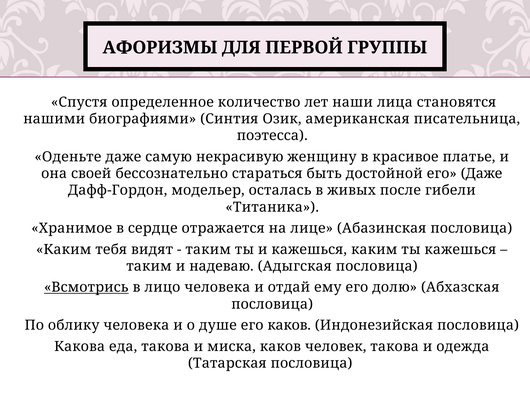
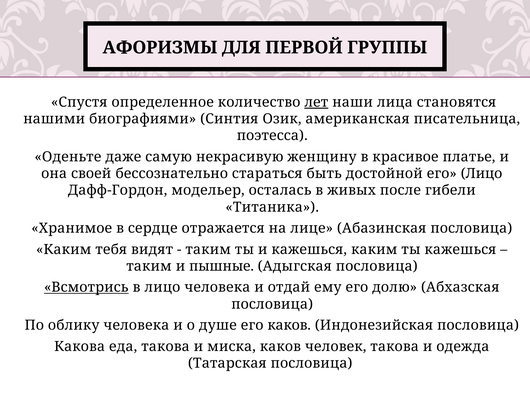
лет underline: none -> present
его Даже: Даже -> Лицо
надеваю: надеваю -> пышные
